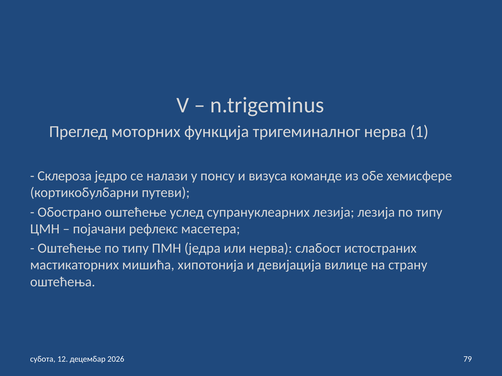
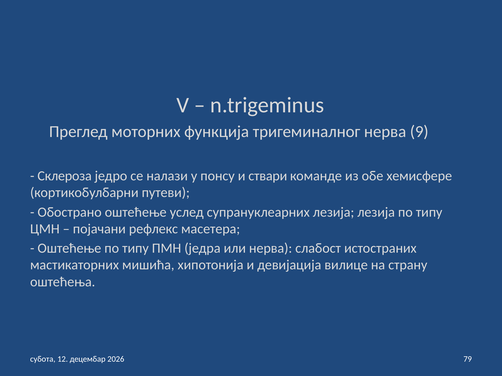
1: 1 -> 9
визуса: визуса -> ствари
